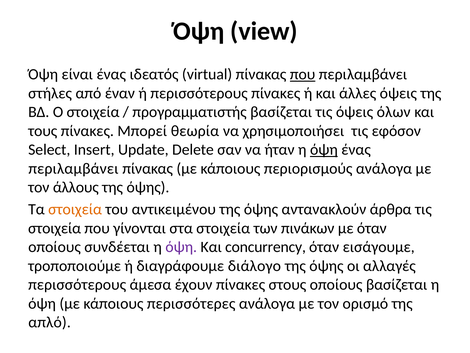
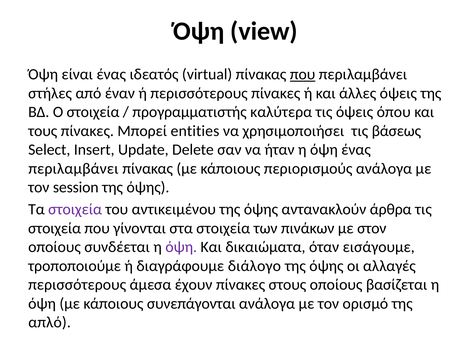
προγραμματιστής βασίζεται: βασίζεται -> καλύτερα
όλων: όλων -> όπου
θεωρία: θεωρία -> entities
εφόσον: εφόσον -> βάσεως
όψη at (324, 150) underline: present -> none
άλλους: άλλους -> session
στοιχεία at (75, 209) colour: orange -> purple
με όταν: όταν -> στον
concurrency: concurrency -> δικαιώματα
περισσότερες: περισσότερες -> συνεπάγονται
